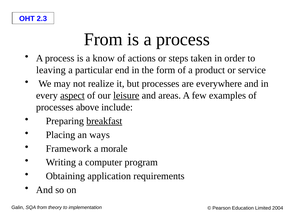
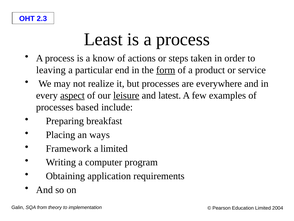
From at (103, 39): From -> Least
form underline: none -> present
areas: areas -> latest
above: above -> based
breakfast underline: present -> none
a morale: morale -> limited
